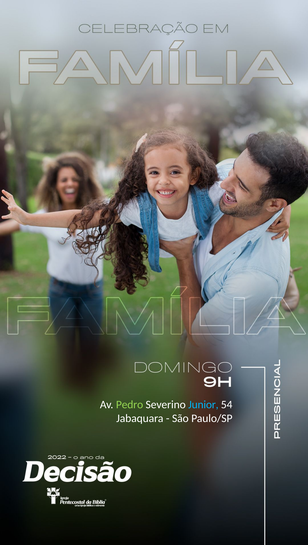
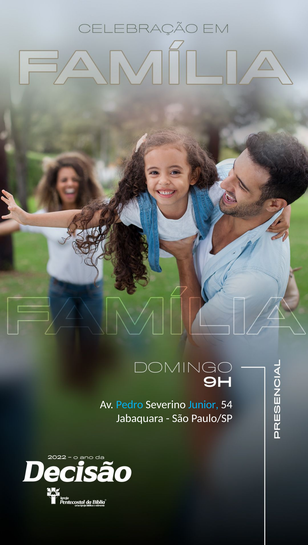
Pedro colour: light green -> light blue
